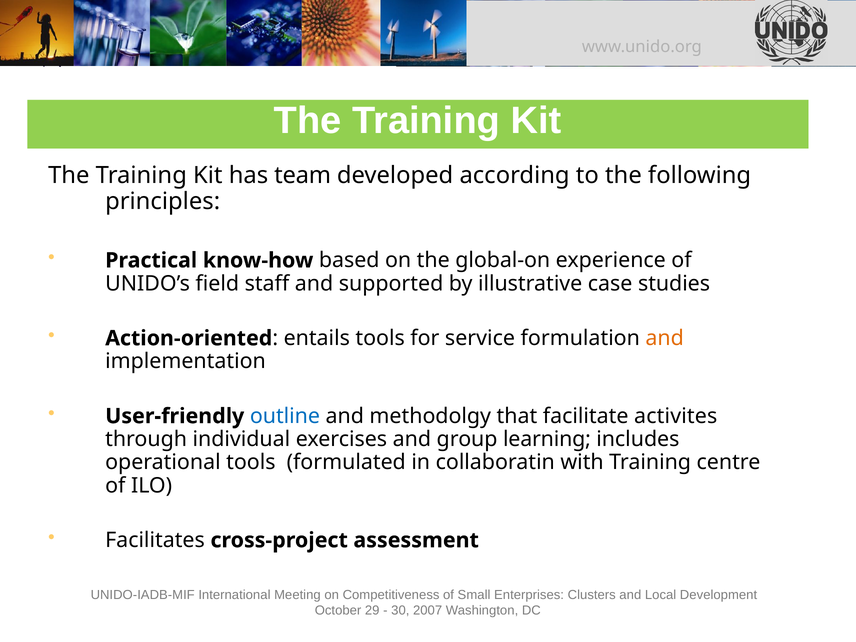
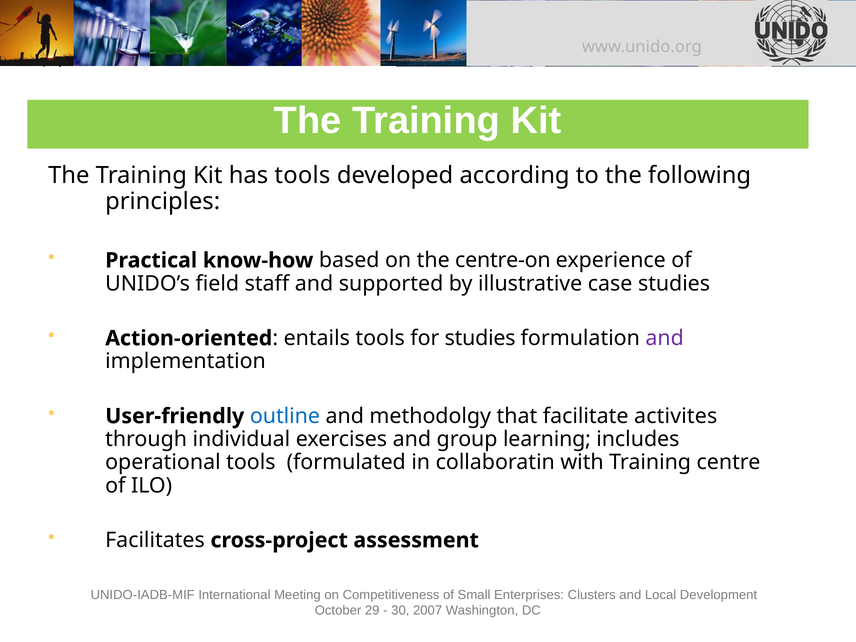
has team: team -> tools
global-on: global-on -> centre-on
for service: service -> studies
and at (665, 338) colour: orange -> purple
